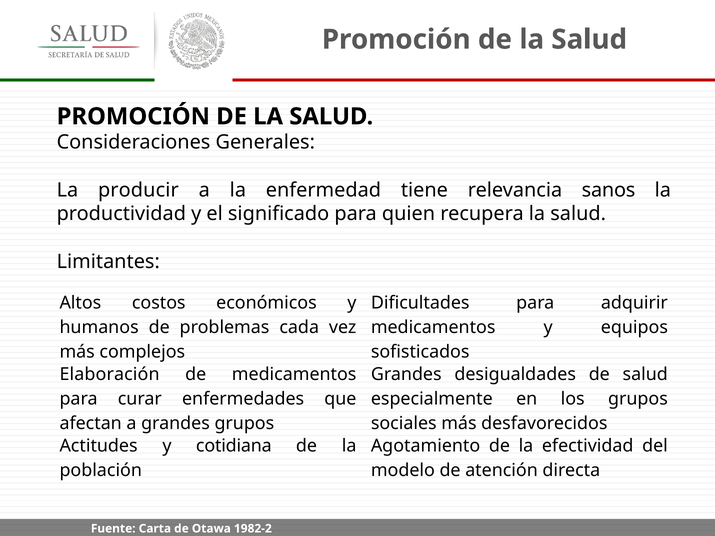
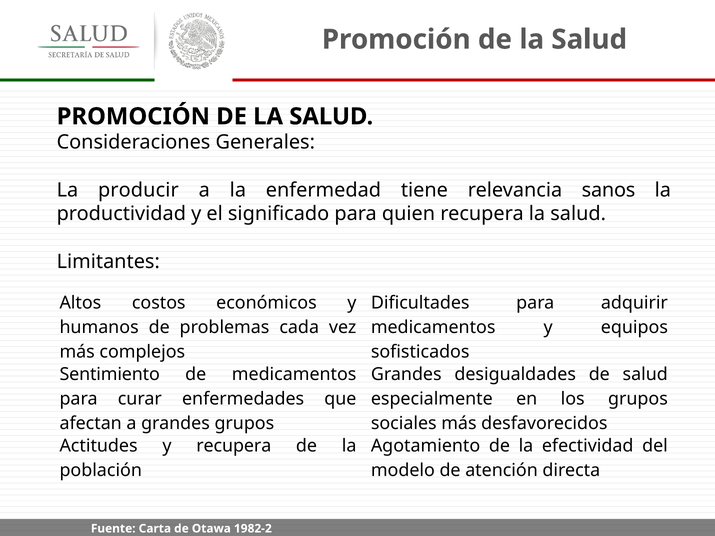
Elaboración: Elaboración -> Sentimiento
y cotidiana: cotidiana -> recupera
